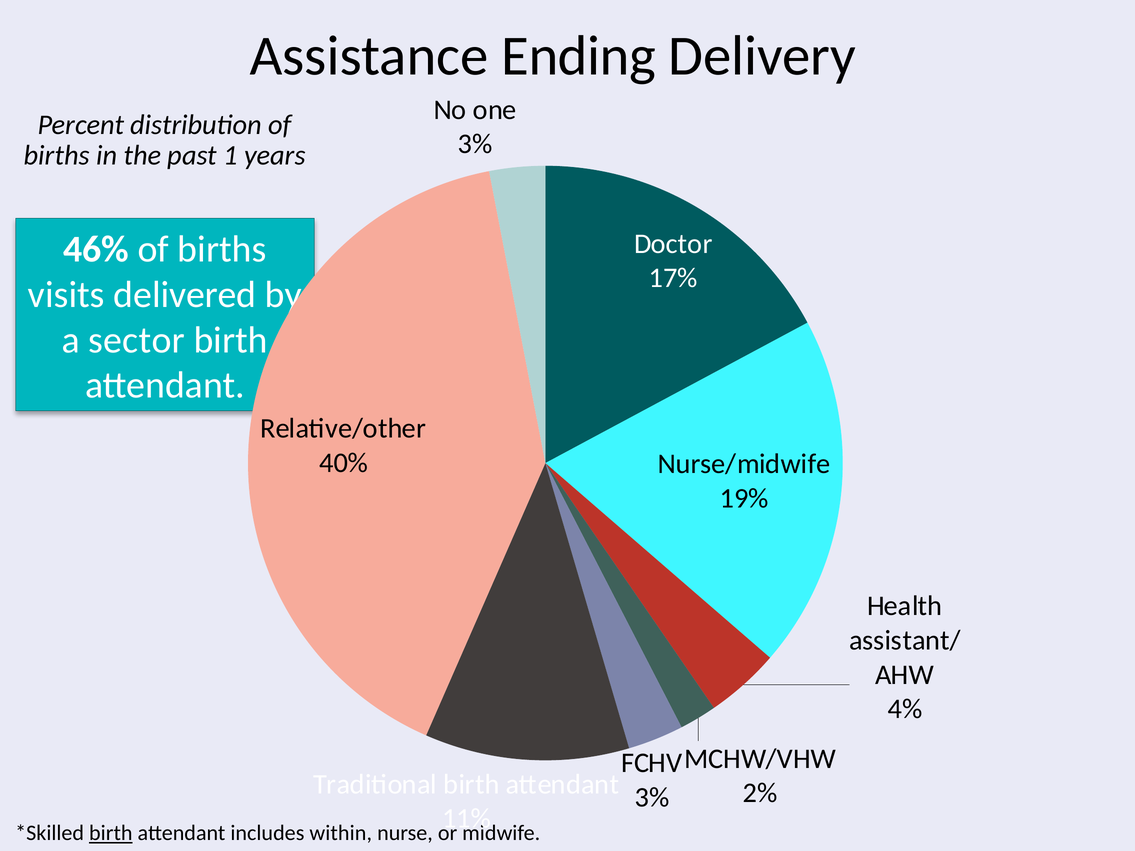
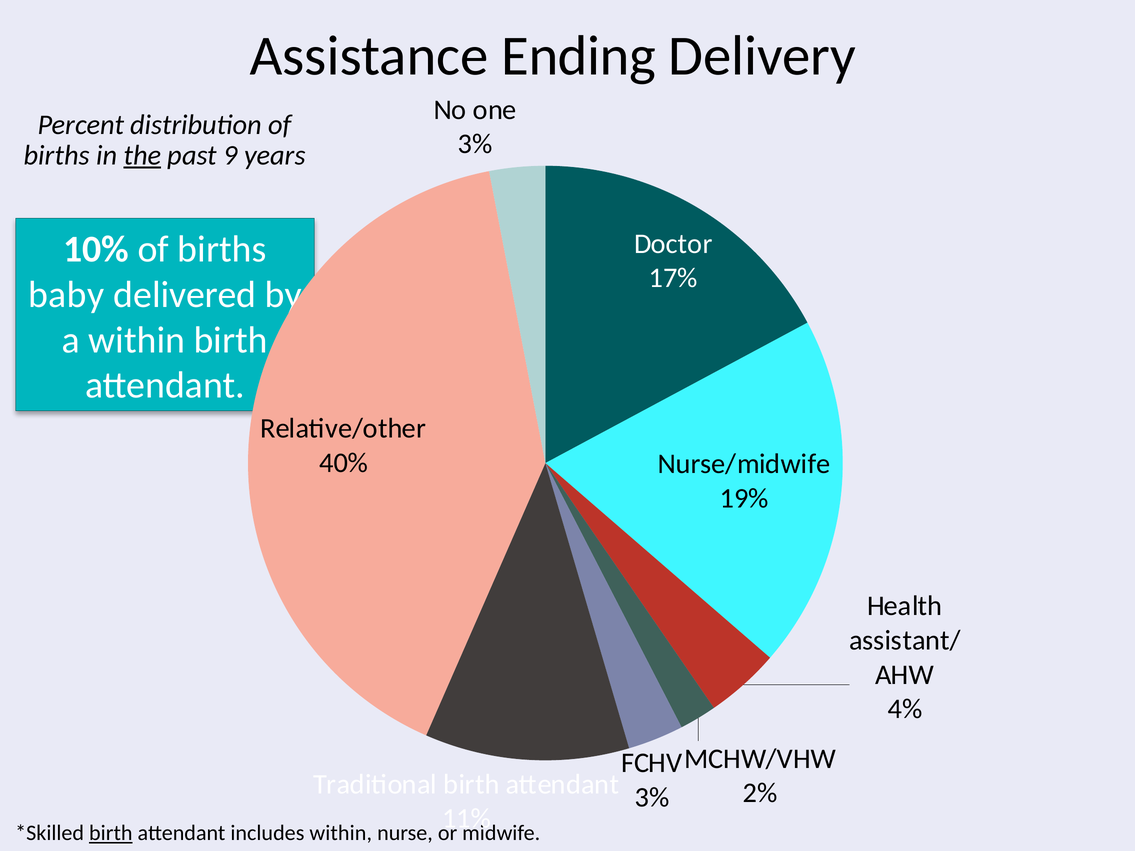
the underline: none -> present
1: 1 -> 9
46%: 46% -> 10%
visits: visits -> baby
a sector: sector -> within
